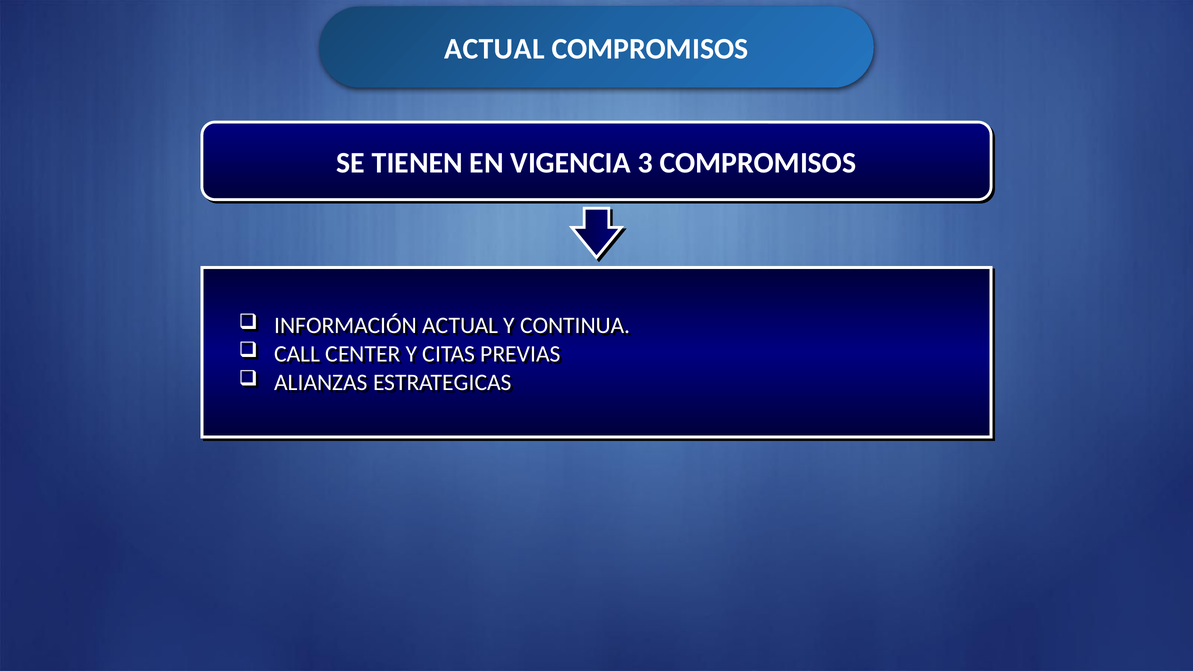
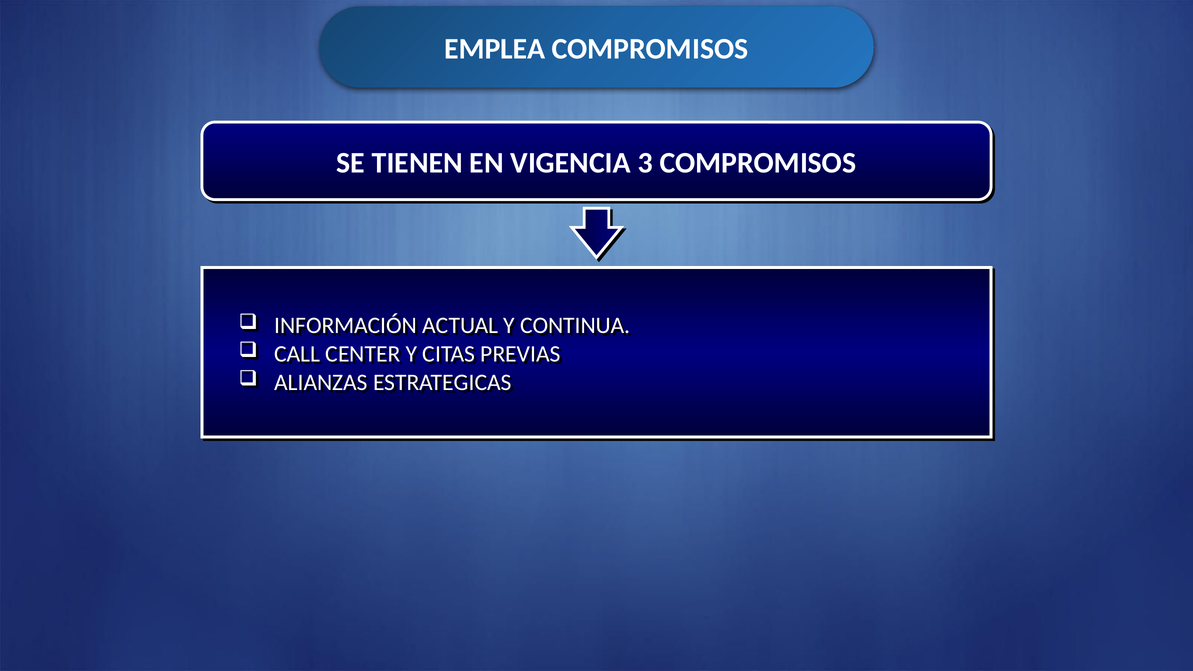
ACTUAL at (495, 49): ACTUAL -> EMPLEA
